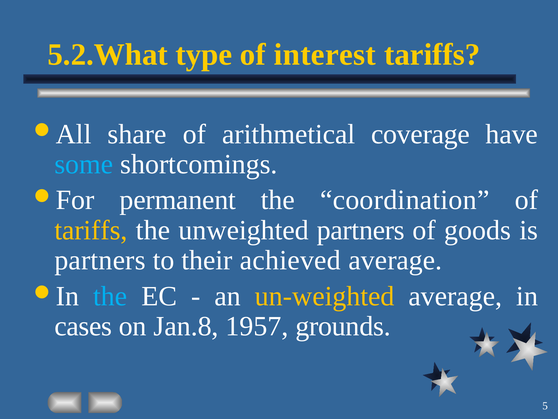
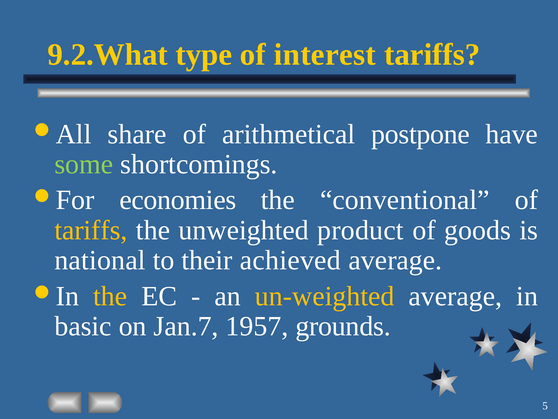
5.2.What: 5.2.What -> 9.2.What
coverage: coverage -> postpone
some colour: light blue -> light green
permanent: permanent -> economies
coordination: coordination -> conventional
unweighted partners: partners -> product
partners at (100, 260): partners -> national
the at (110, 296) colour: light blue -> yellow
cases: cases -> basic
Jan.8: Jan.8 -> Jan.7
